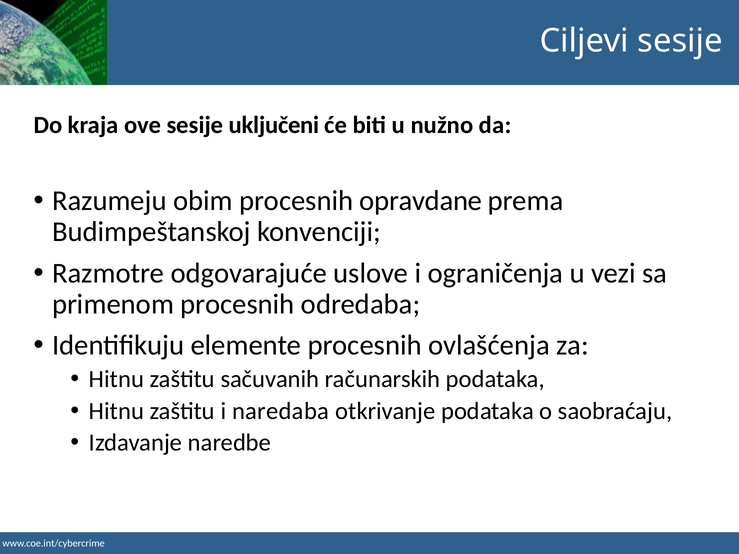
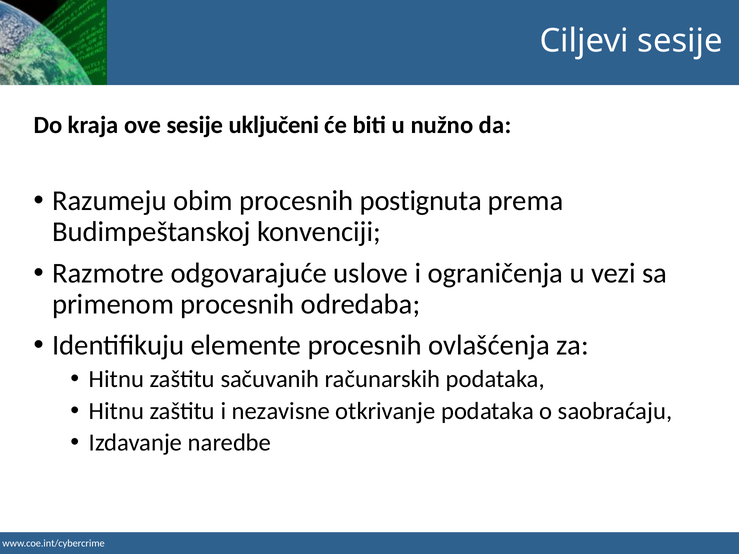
opravdane: opravdane -> postignuta
naredaba: naredaba -> nezavisne
